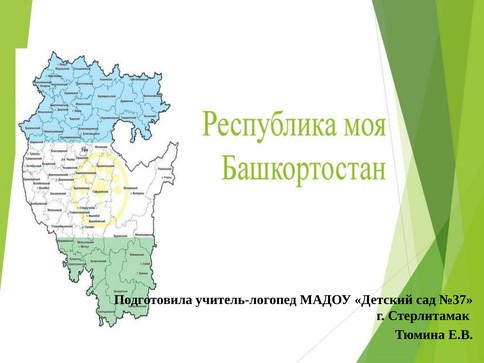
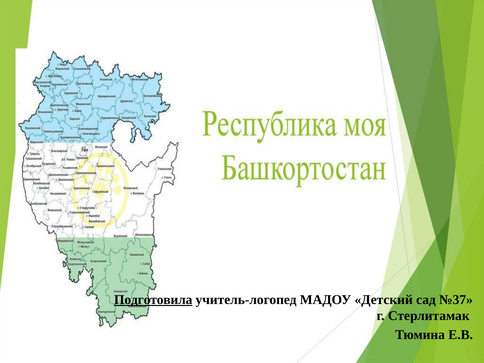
Подготовила underline: none -> present
